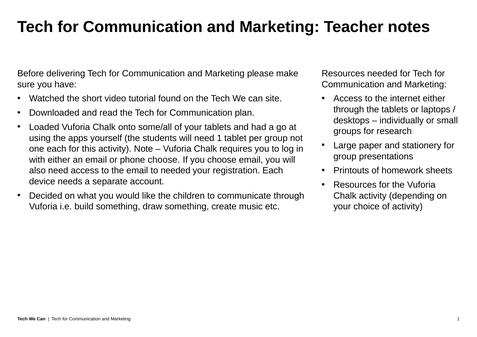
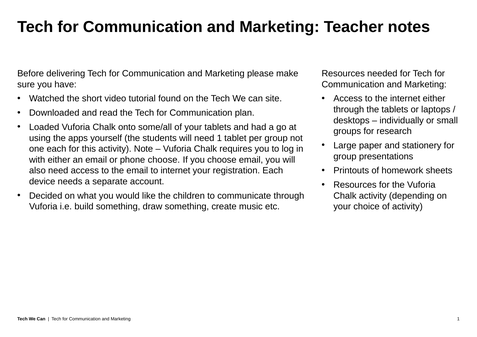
to needed: needed -> internet
